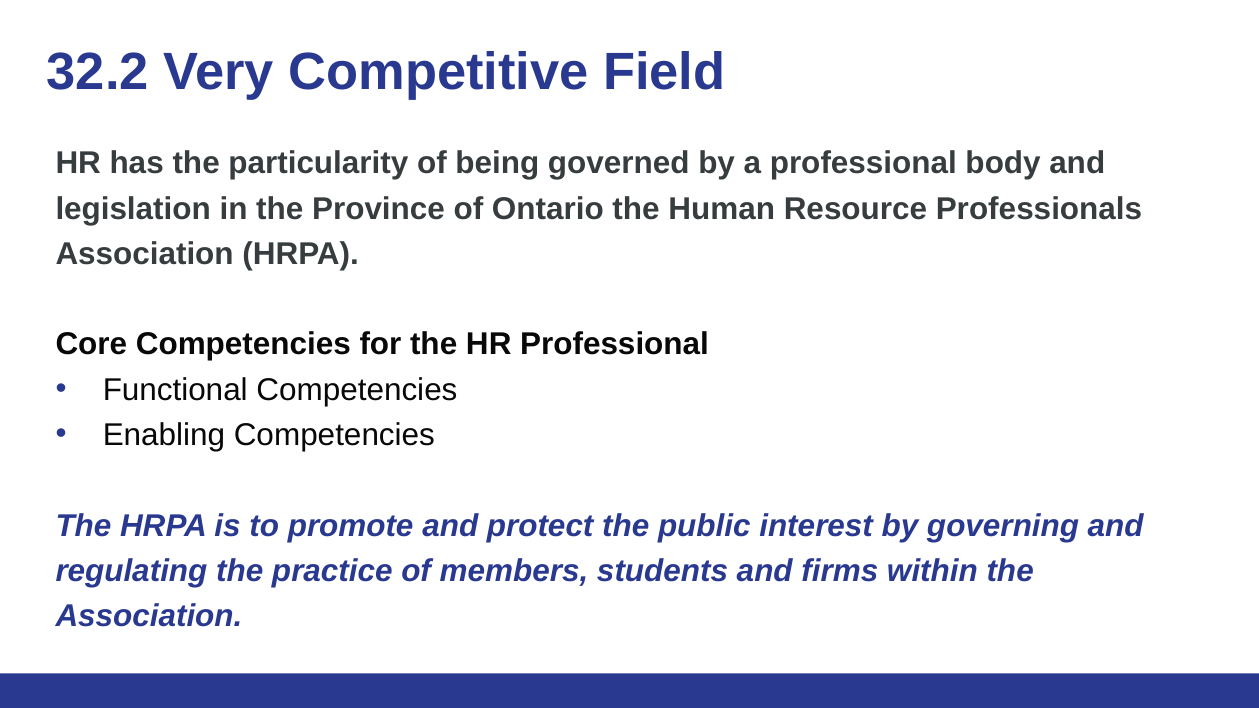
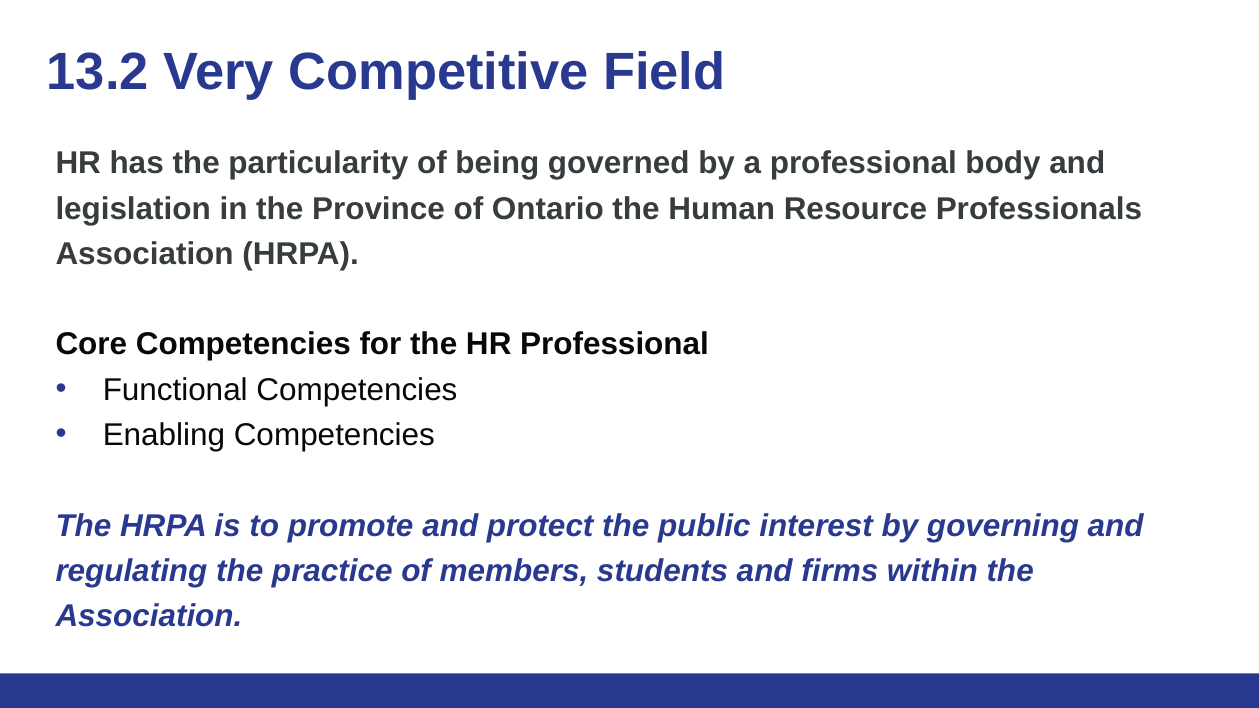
32.2: 32.2 -> 13.2
